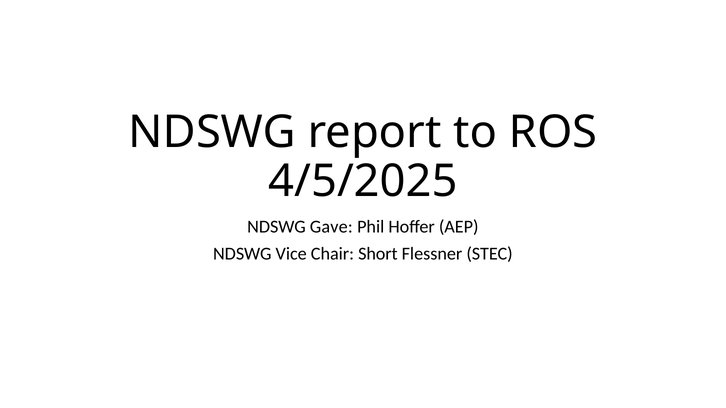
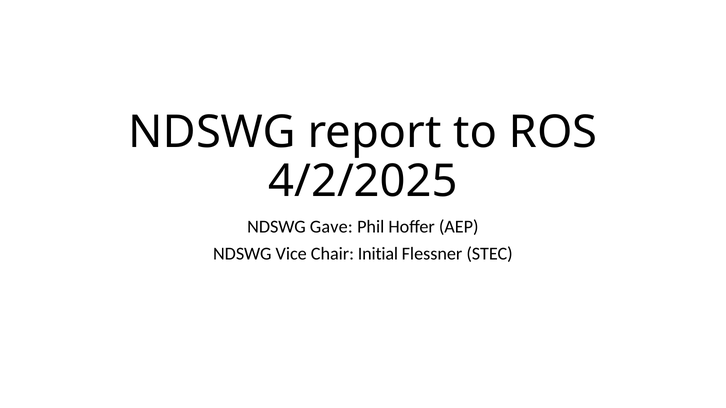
4/5/2025: 4/5/2025 -> 4/2/2025
Short: Short -> Initial
